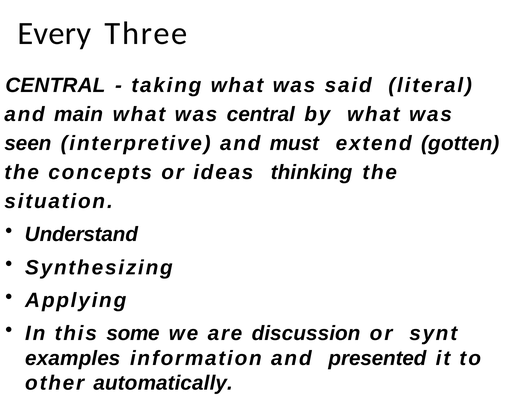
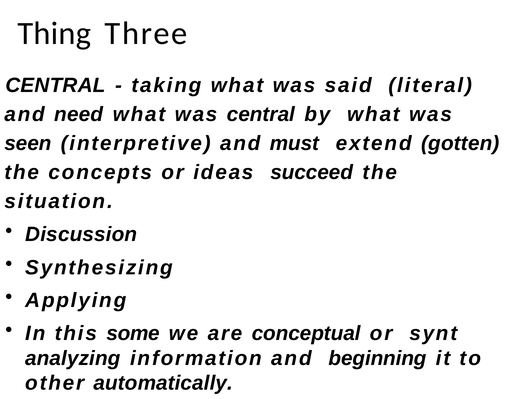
Every: Every -> Thing
main: main -> need
thinking: thinking -> succeed
Understand: Understand -> Discussion
discussion: discussion -> conceptual
examples: examples -> analyzing
presented: presented -> beginning
